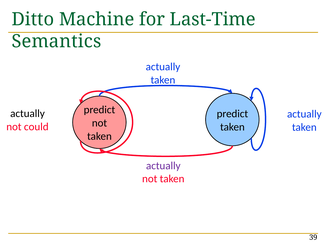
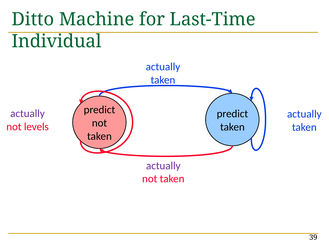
Semantics: Semantics -> Individual
actually at (28, 113) colour: black -> purple
could: could -> levels
